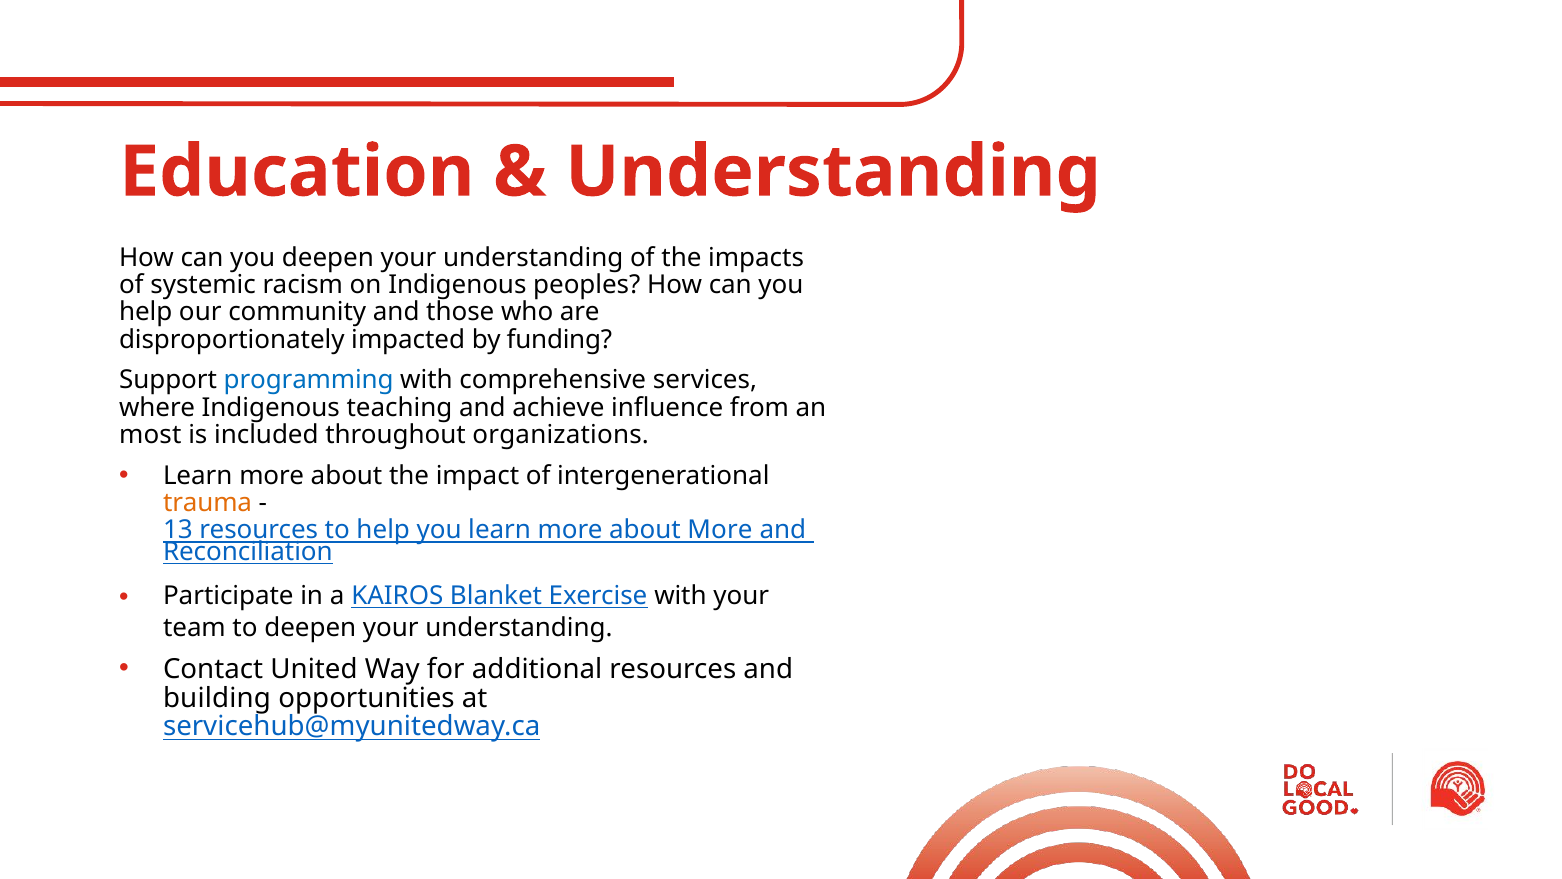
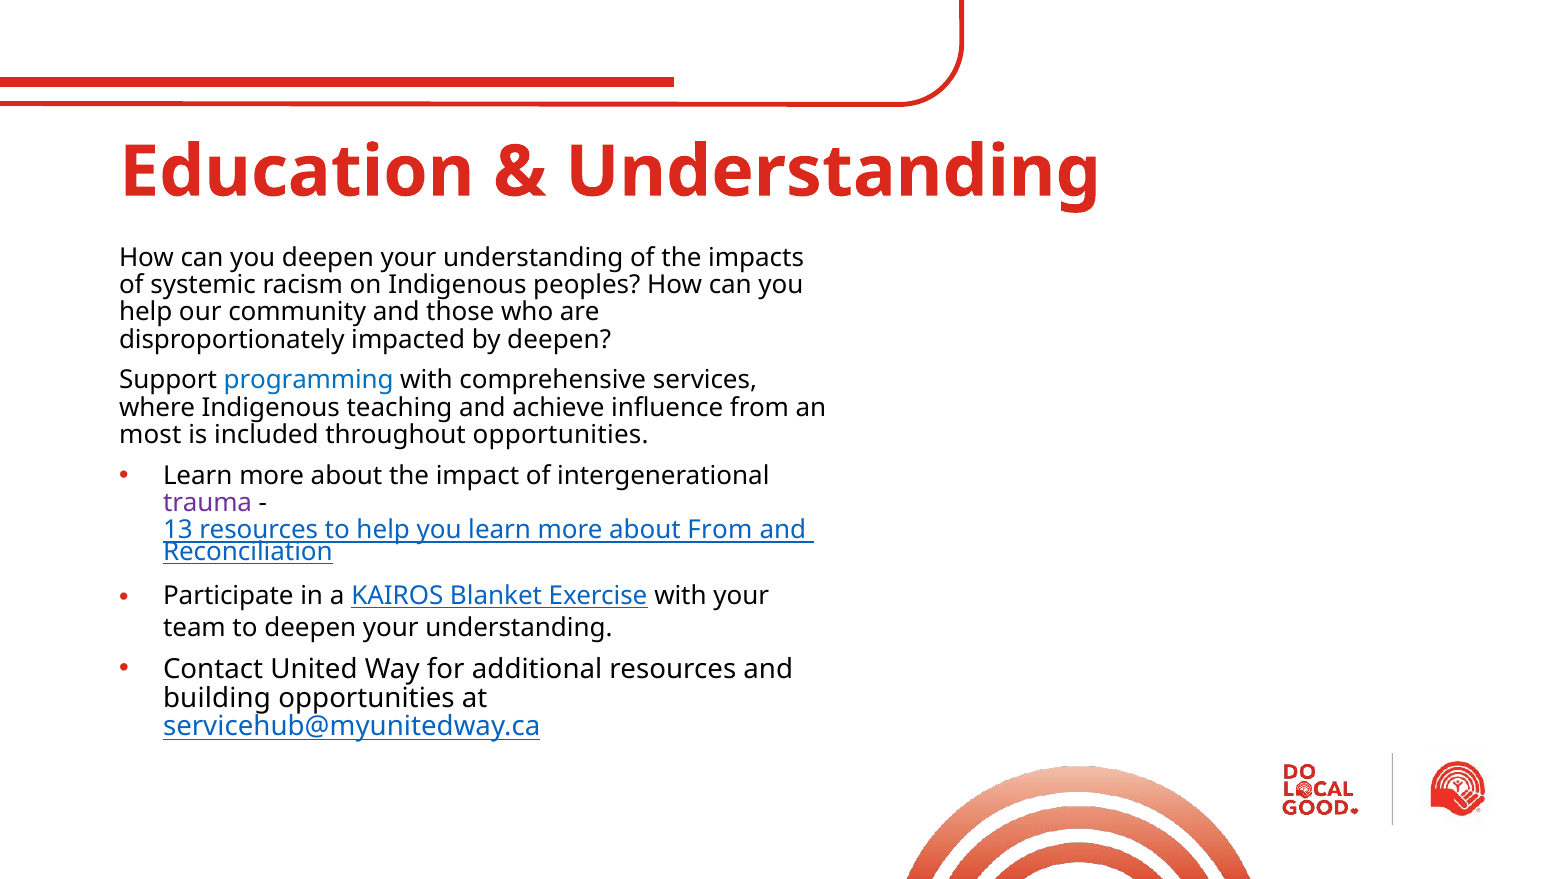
by funding: funding -> deepen
throughout organizations: organizations -> opportunities
trauma colour: orange -> purple
about More: More -> From
